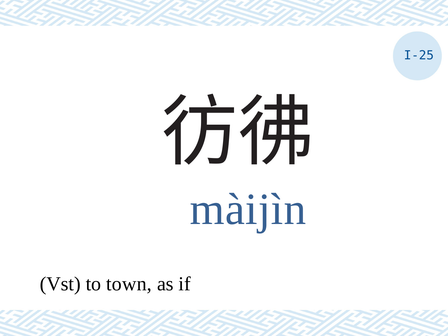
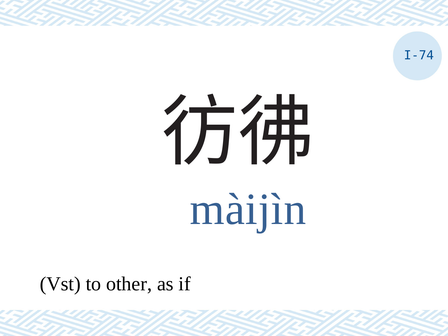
I-25: I-25 -> I-74
town: town -> other
